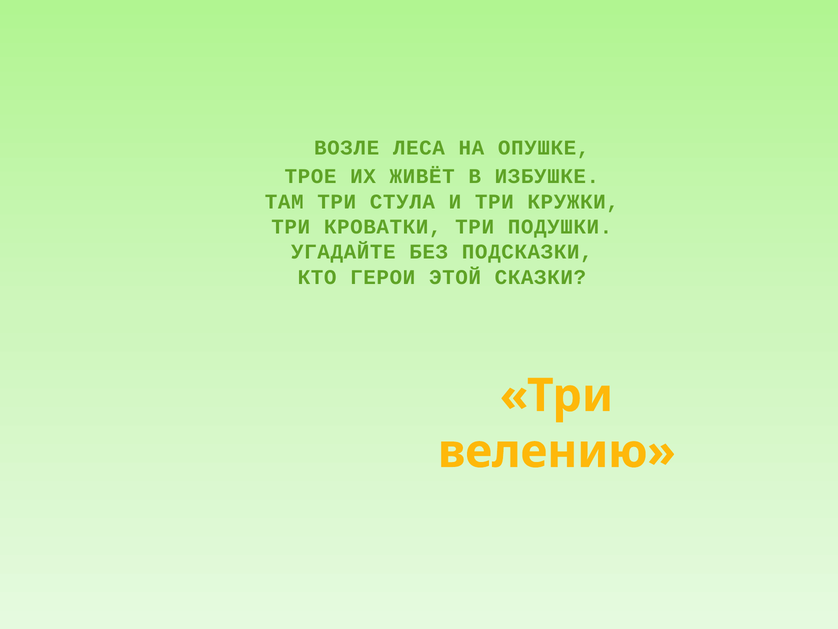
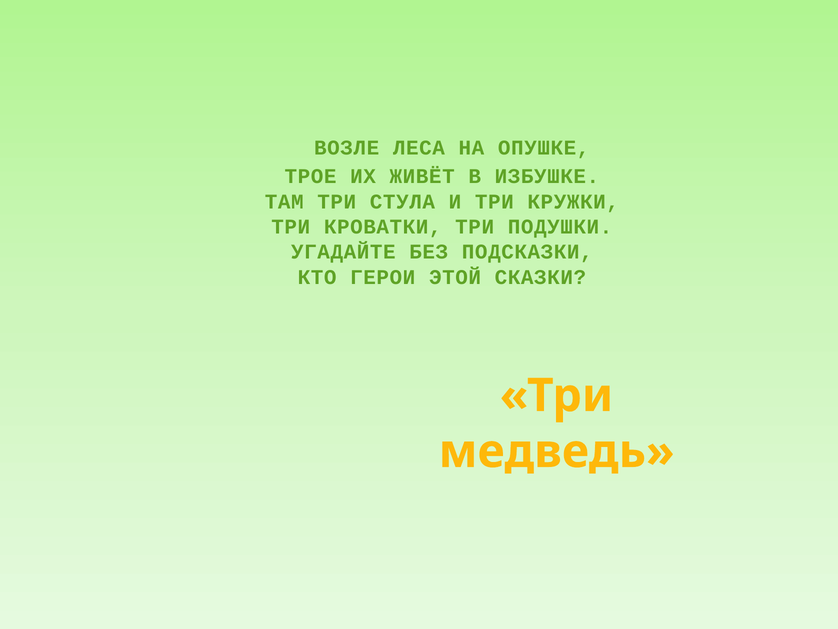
велению: велению -> медведь
